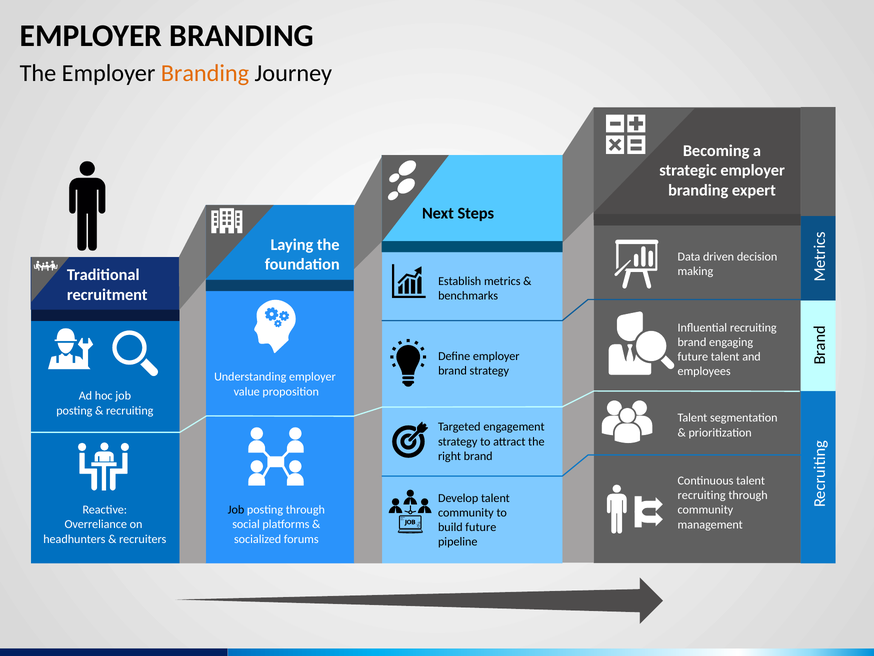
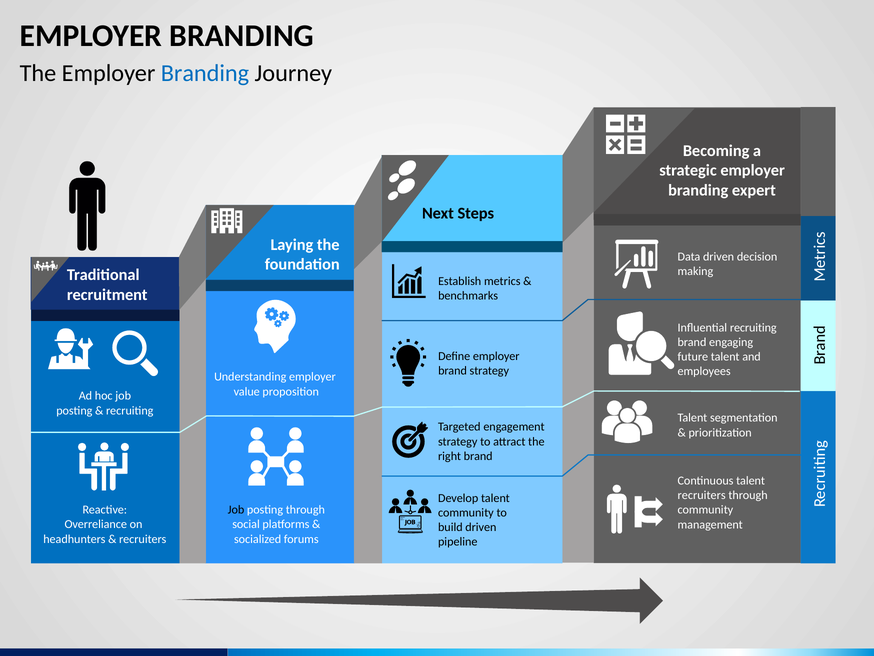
Branding at (205, 73) colour: orange -> blue
recruiting at (702, 495): recruiting -> recruiters
build future: future -> driven
